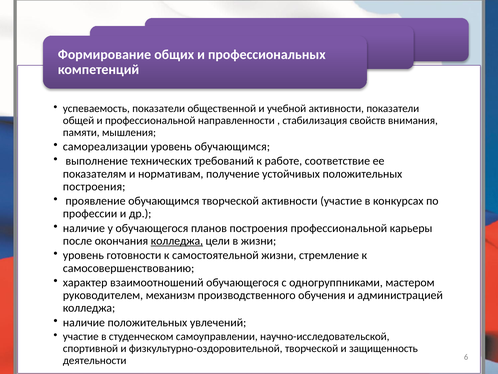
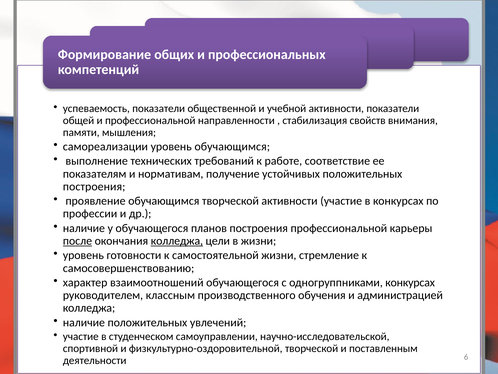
после underline: none -> present
одногруппниками мастером: мастером -> конкурсах
механизм: механизм -> классным
защищенность: защищенность -> поставленным
